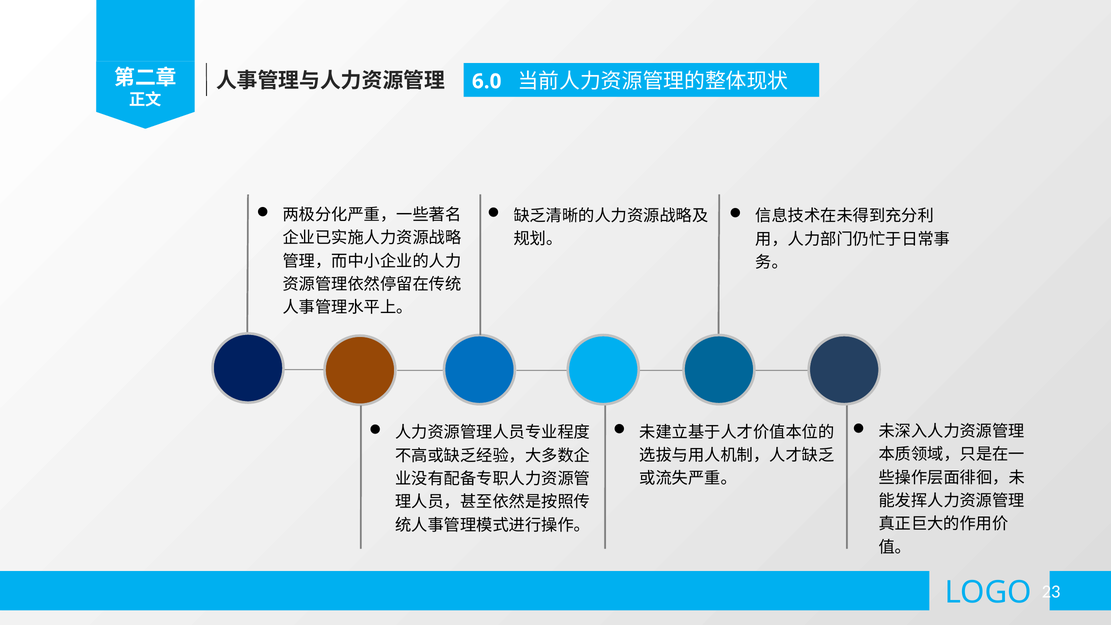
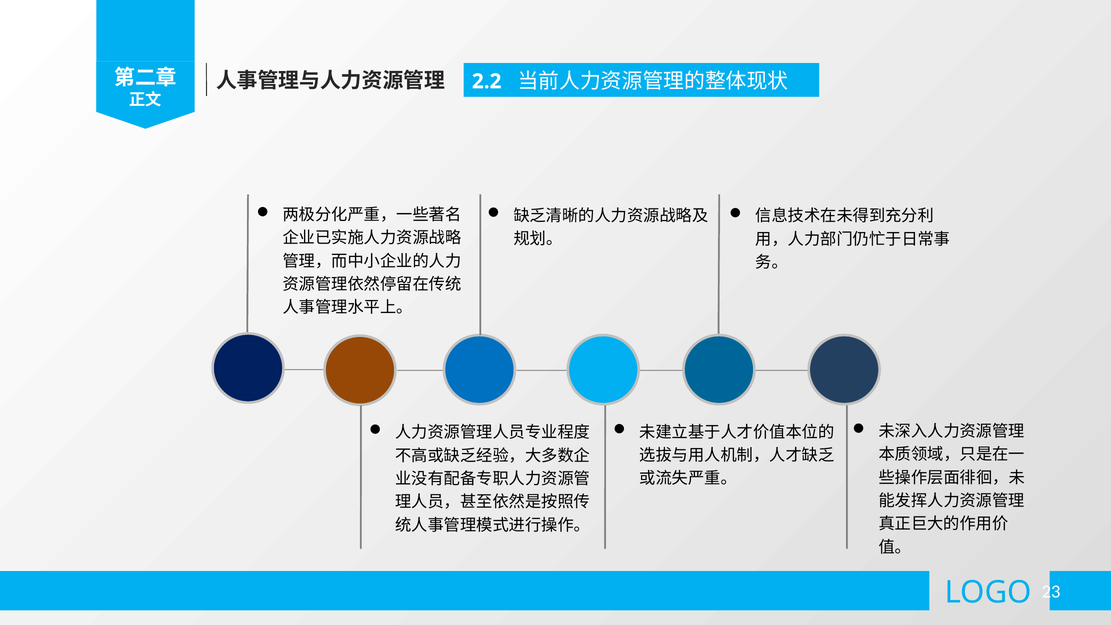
6.0: 6.0 -> 2.2
